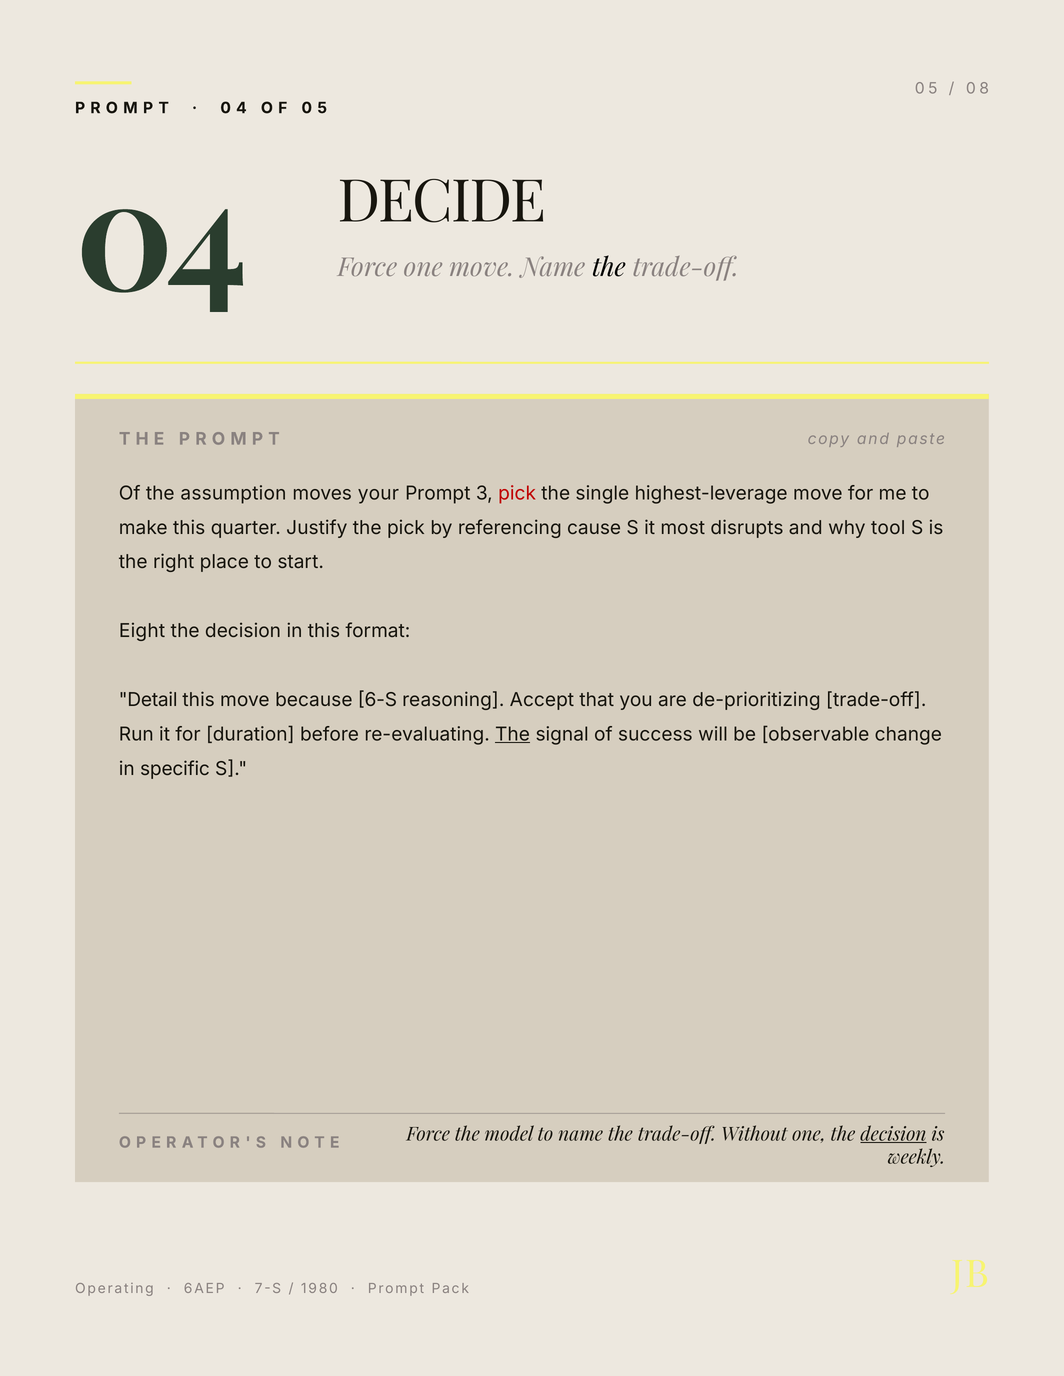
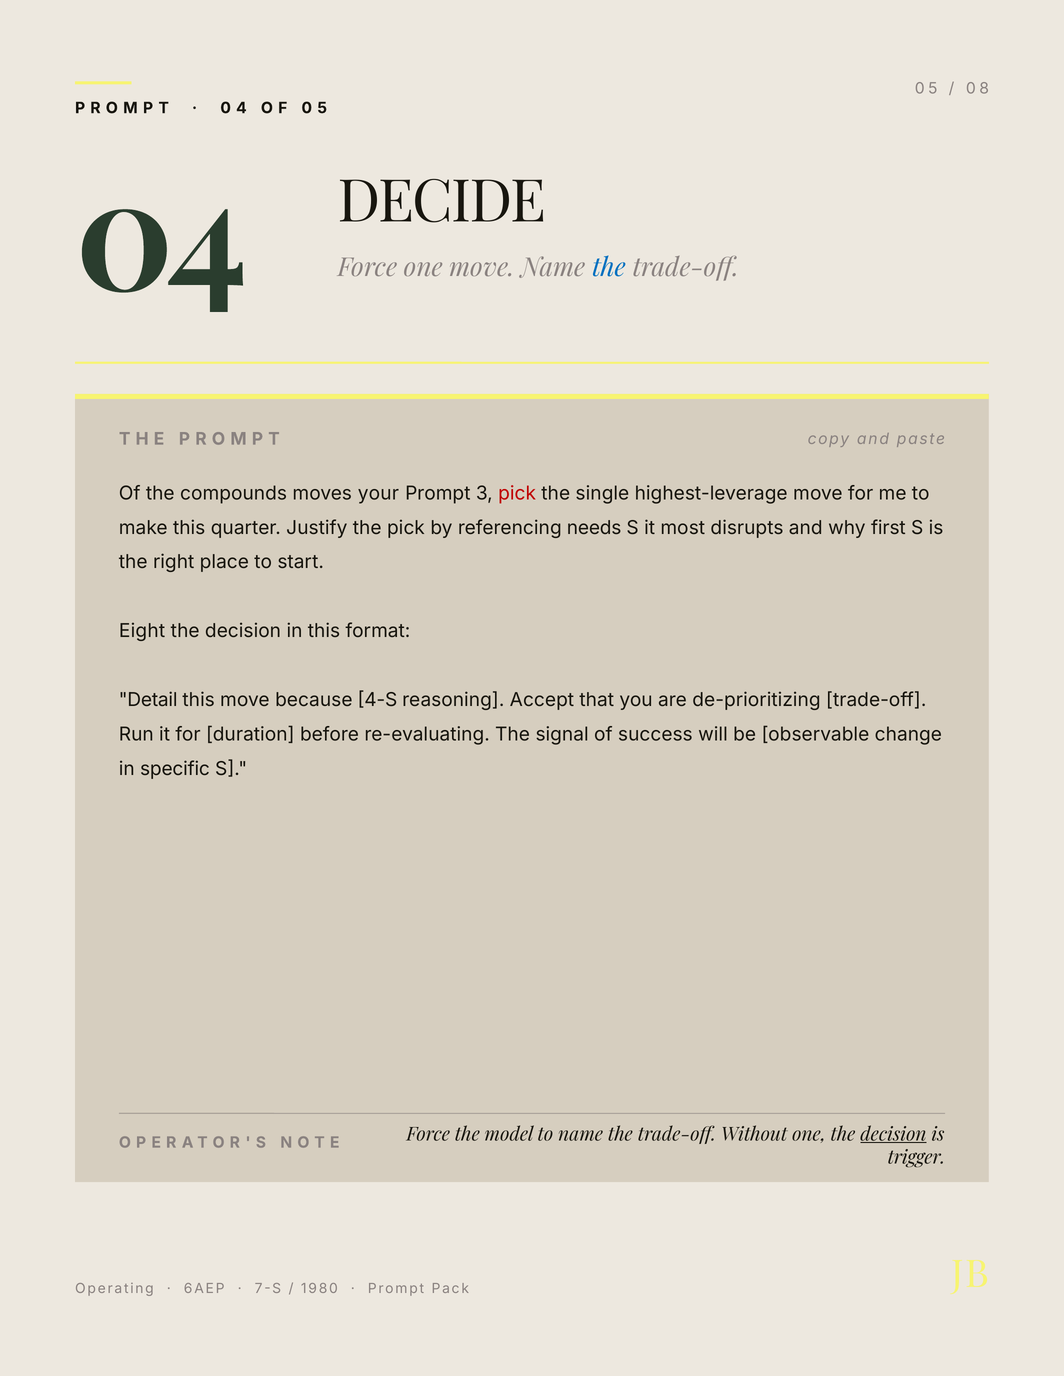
the at (609, 268) colour: black -> blue
assumption: assumption -> compounds
cause: cause -> needs
tool: tool -> first
6-S: 6-S -> 4-S
The at (513, 735) underline: present -> none
weekly: weekly -> trigger
